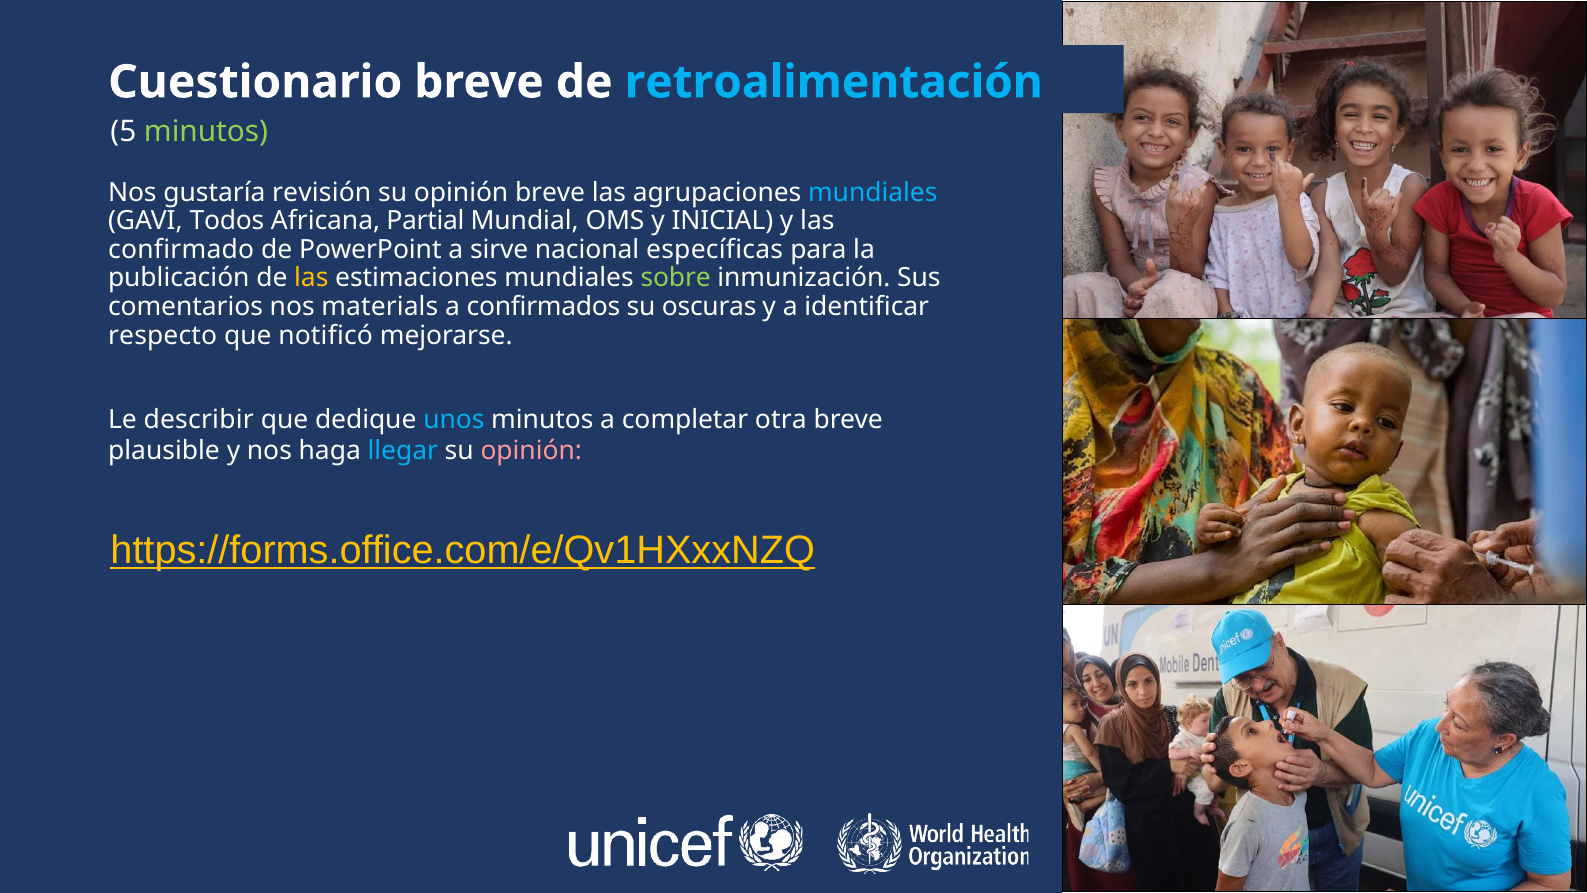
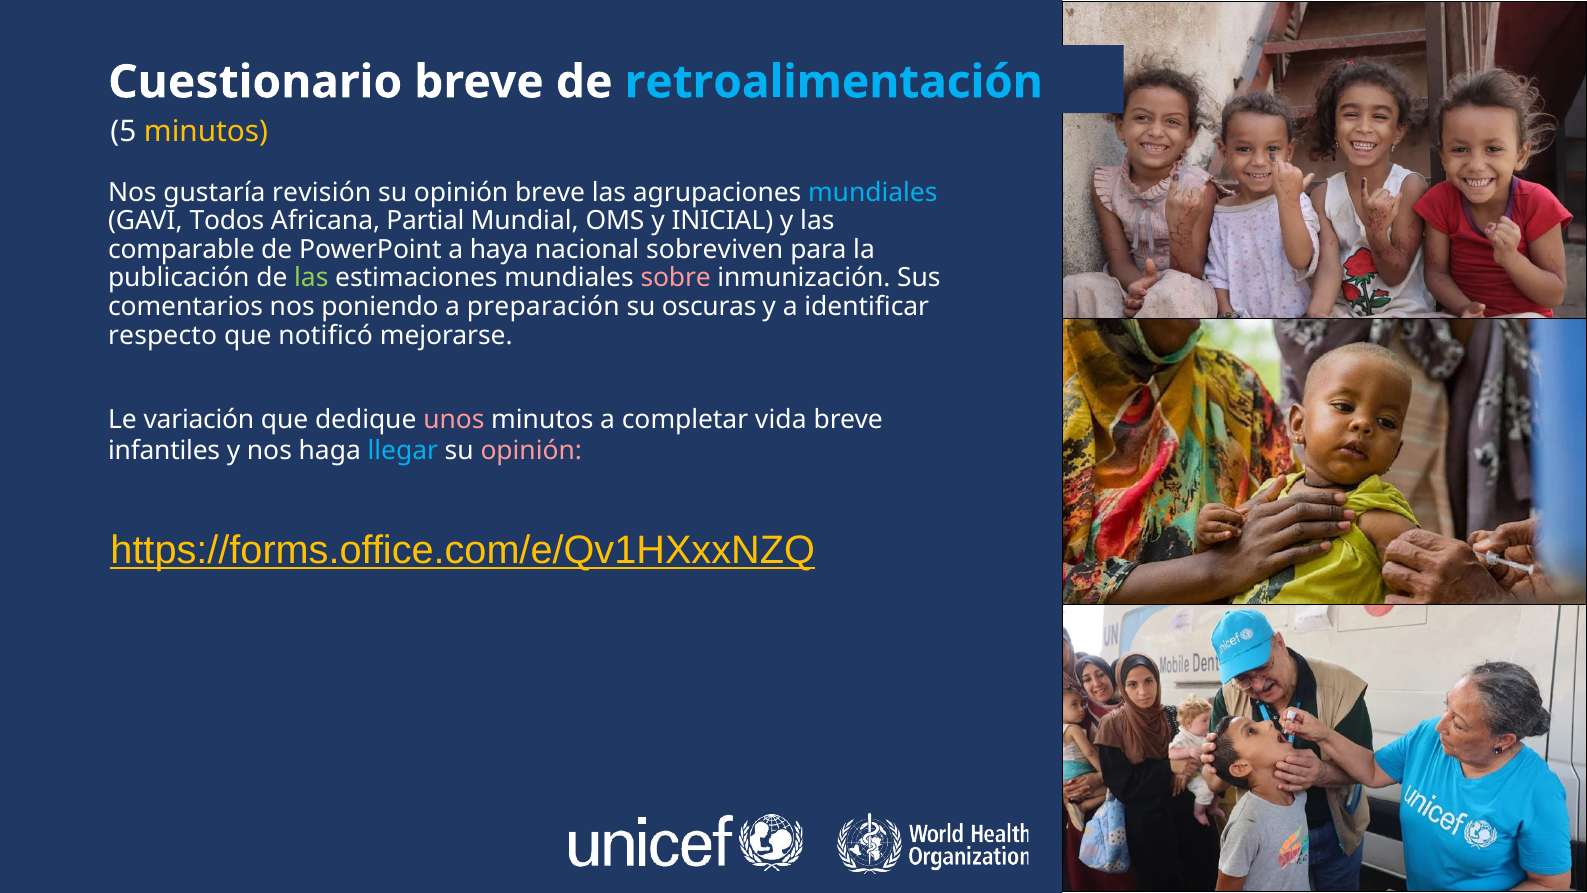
minutos at (206, 132) colour: light green -> yellow
confirmado: confirmado -> comparable
sirve: sirve -> haya
específicas: específicas -> sobreviven
las at (311, 278) colour: yellow -> light green
sobre colour: light green -> pink
materials: materials -> poniendo
confirmados: confirmados -> preparación
describir: describir -> variación
unos colour: light blue -> pink
otra: otra -> vida
plausible: plausible -> infantiles
